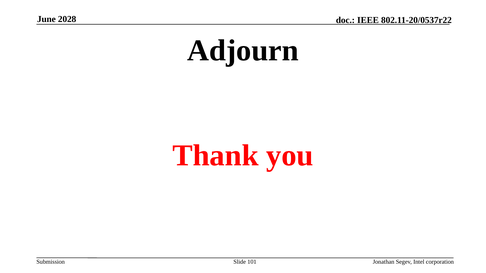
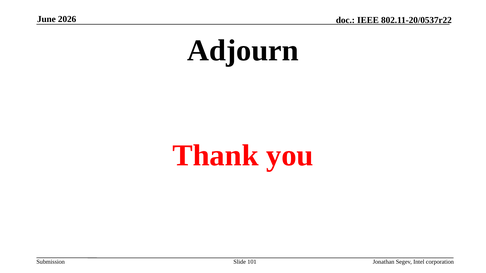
2028: 2028 -> 2026
